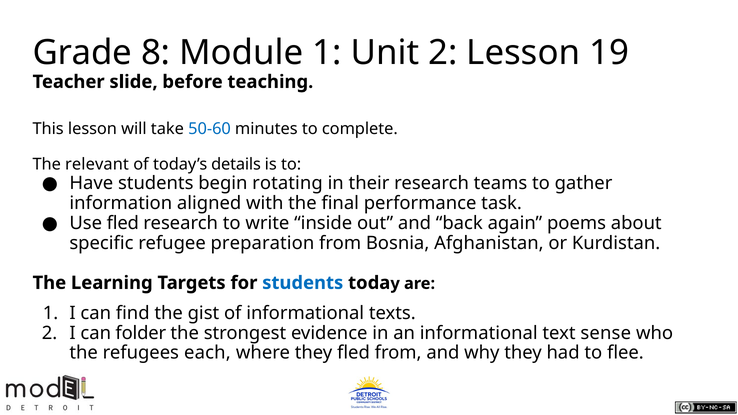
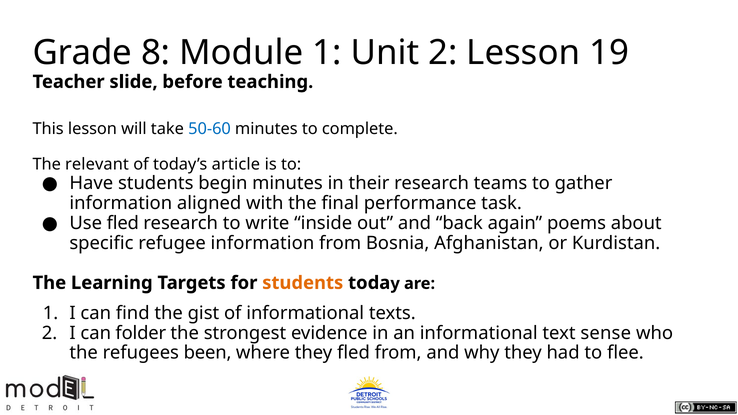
details: details -> article
begin rotating: rotating -> minutes
refugee preparation: preparation -> information
students at (303, 283) colour: blue -> orange
each: each -> been
